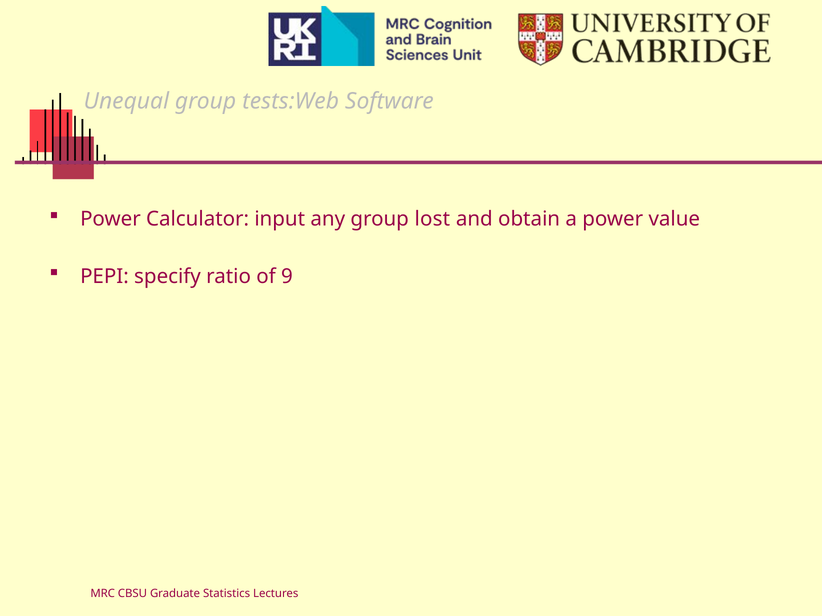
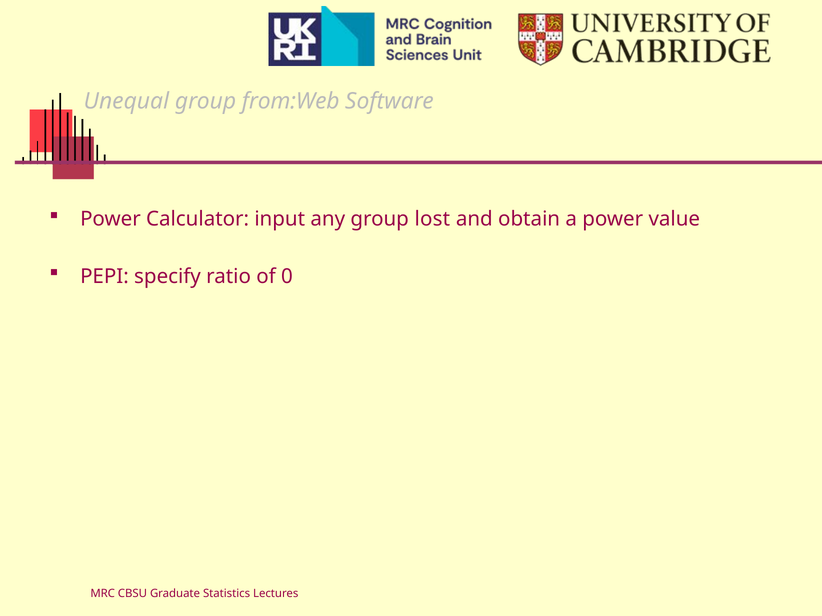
tests:Web: tests:Web -> from:Web
9: 9 -> 0
